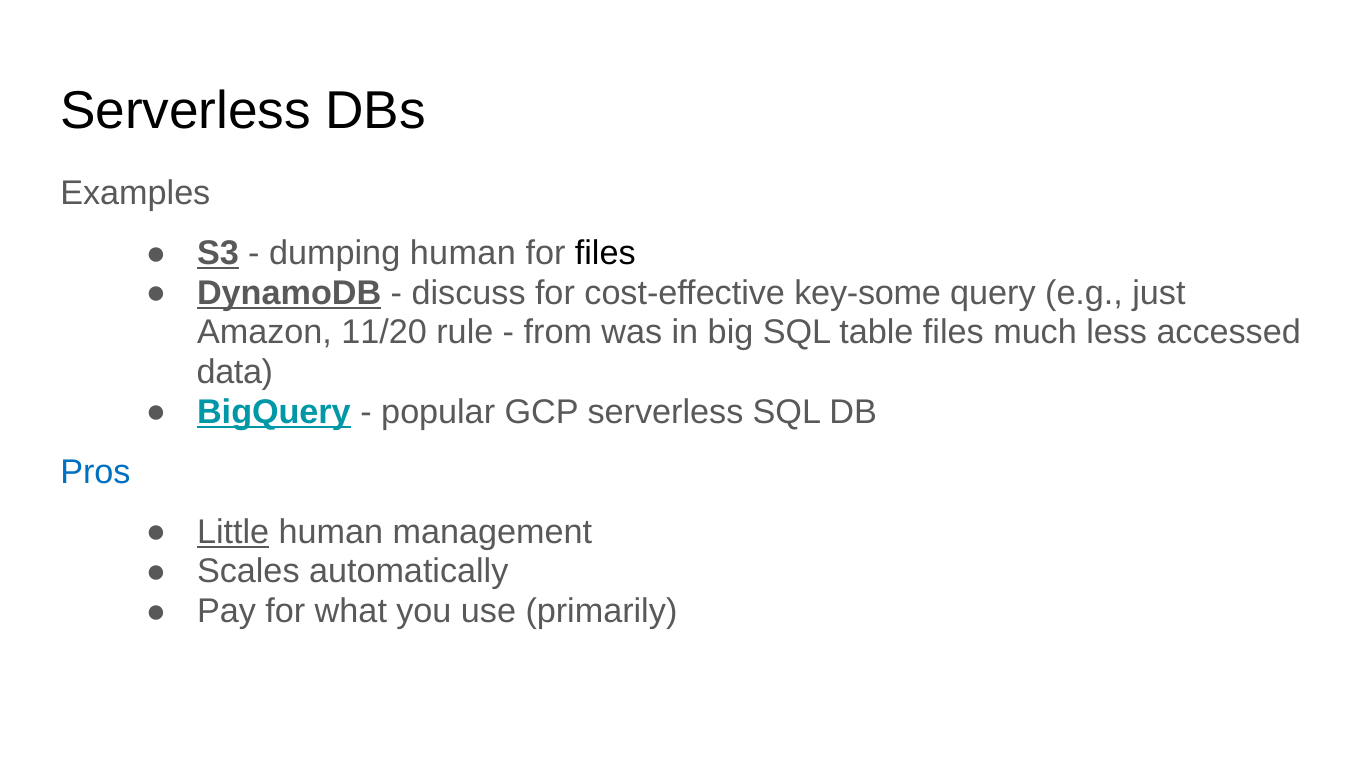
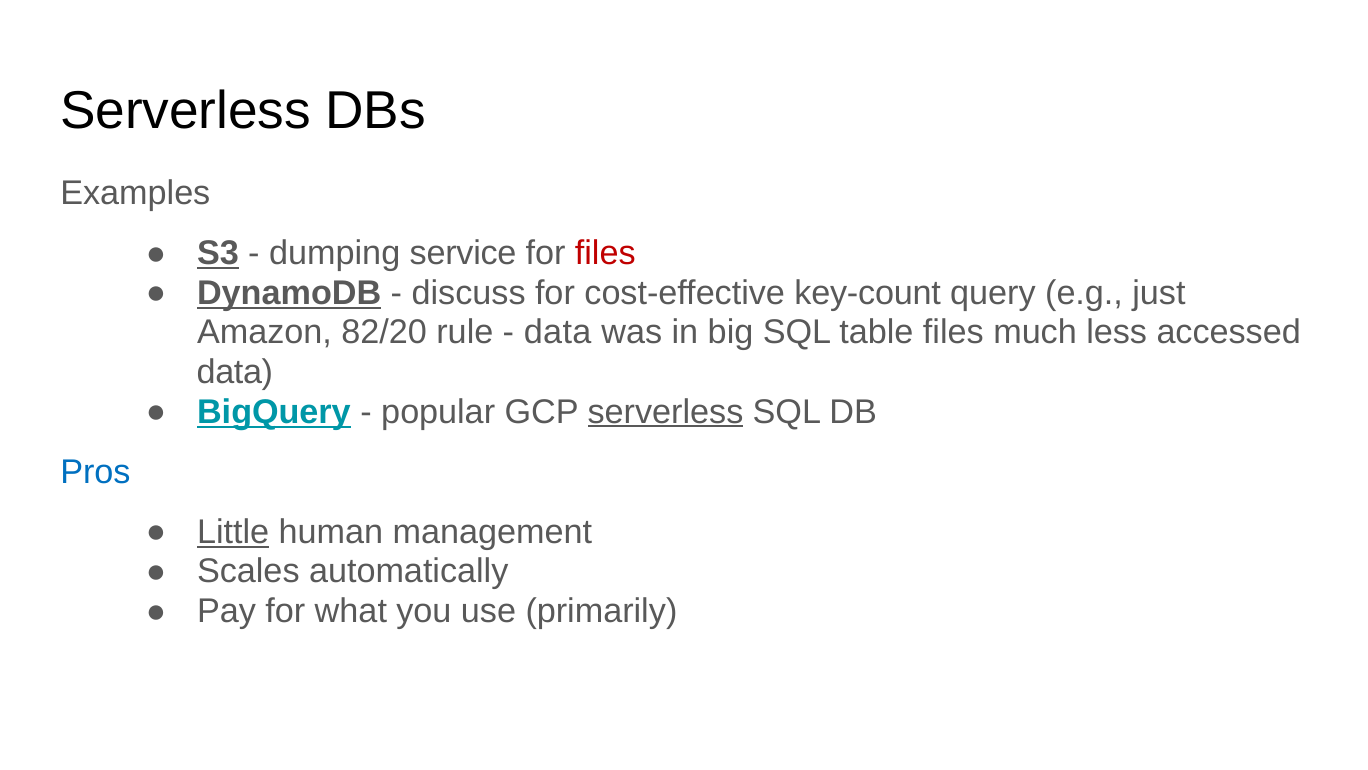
dumping human: human -> service
files at (605, 253) colour: black -> red
key-some: key-some -> key-count
11/20: 11/20 -> 82/20
from at (558, 332): from -> data
serverless at (665, 412) underline: none -> present
